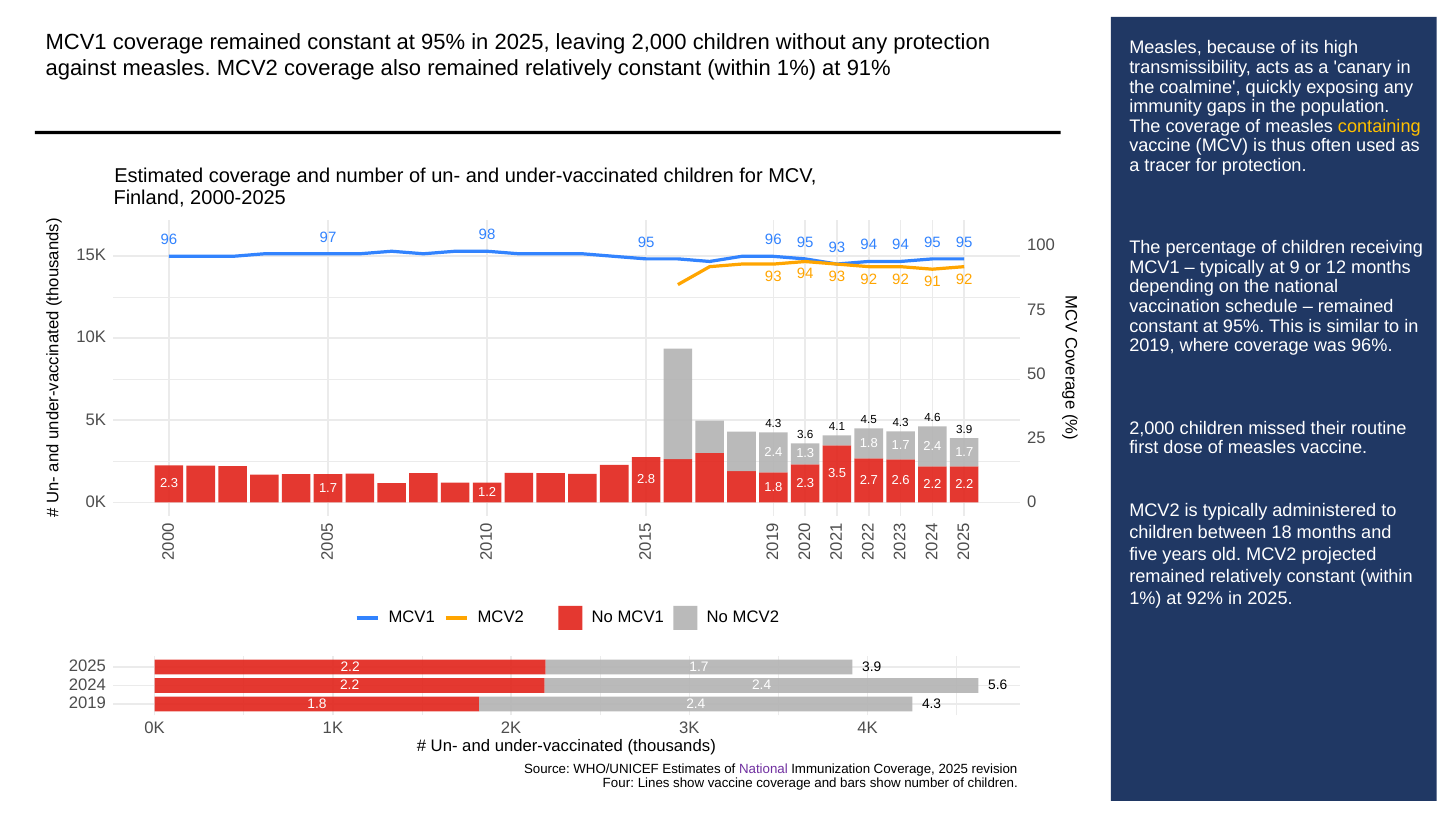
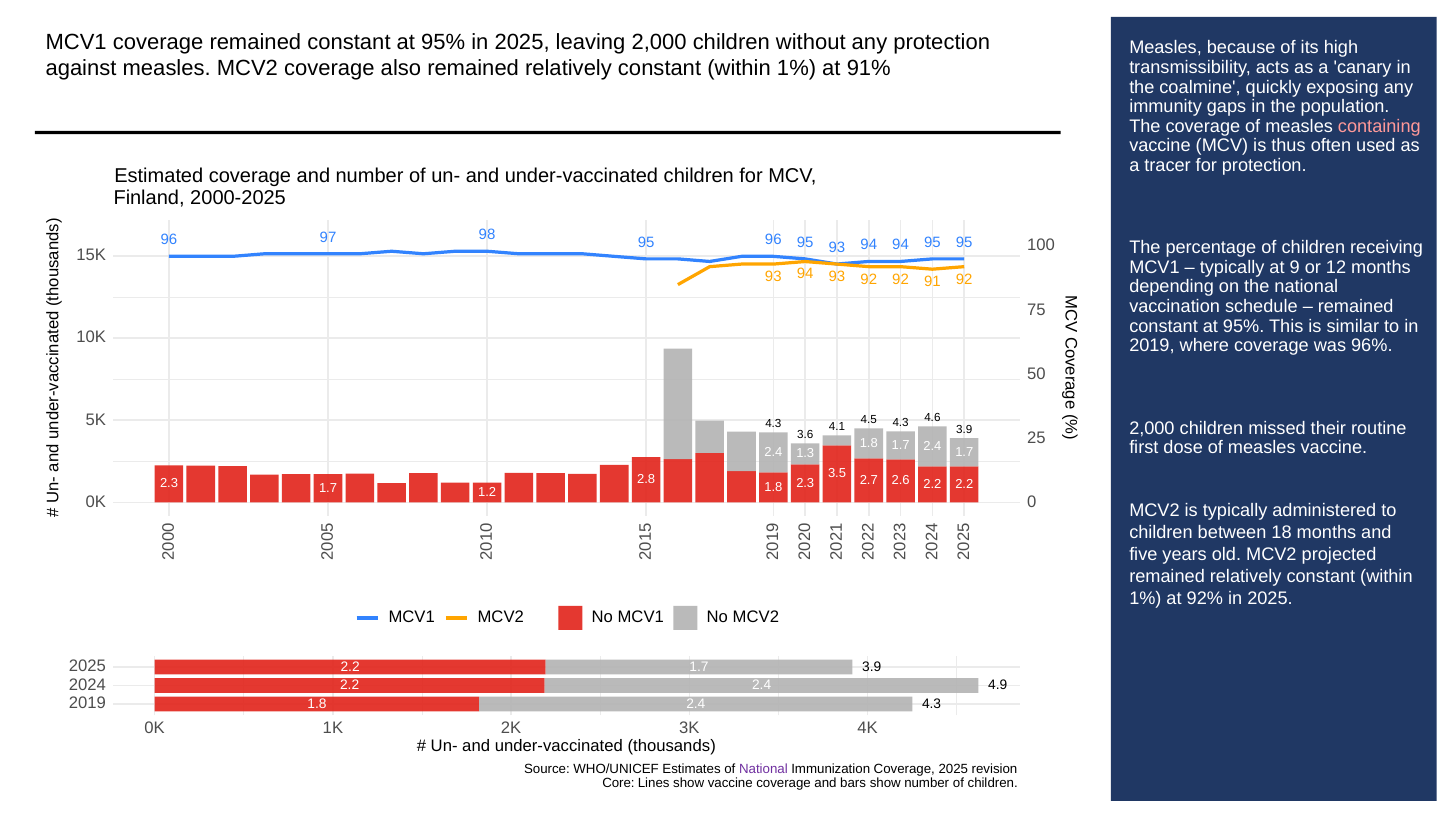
containing colour: yellow -> pink
5.6: 5.6 -> 4.9
Four: Four -> Core
